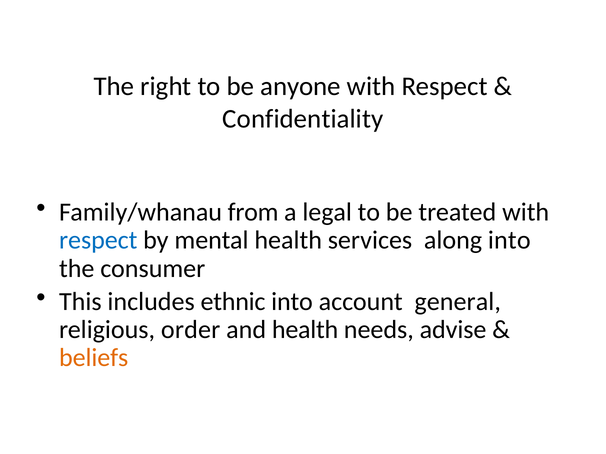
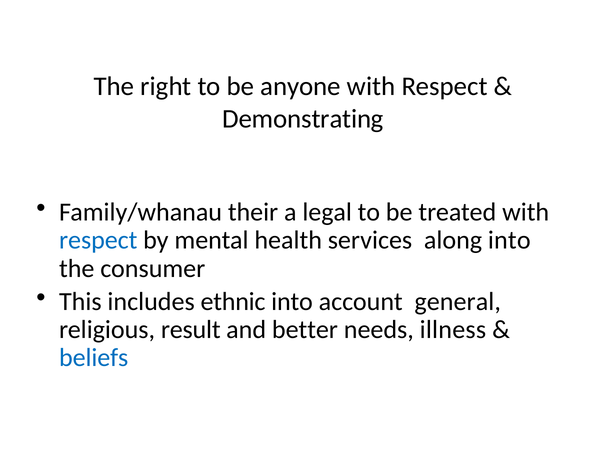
Confidentiality: Confidentiality -> Demonstrating
from: from -> their
order: order -> result
and health: health -> better
advise: advise -> illness
beliefs colour: orange -> blue
